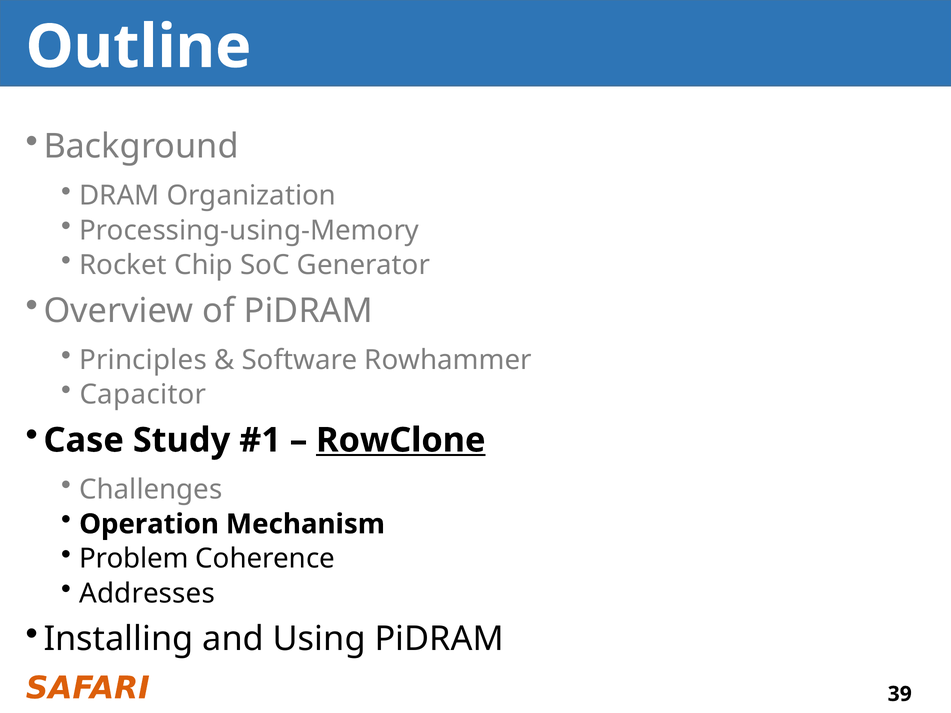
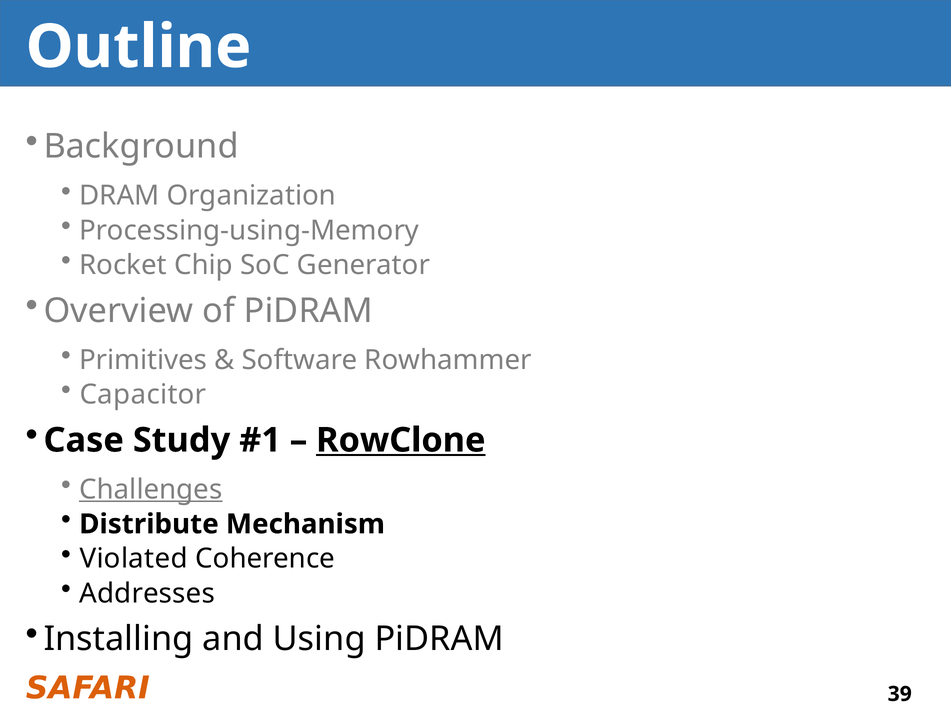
Principles: Principles -> Primitives
Challenges underline: none -> present
Operation: Operation -> Distribute
Problem: Problem -> Violated
